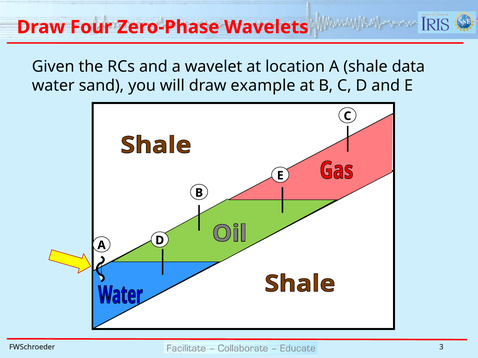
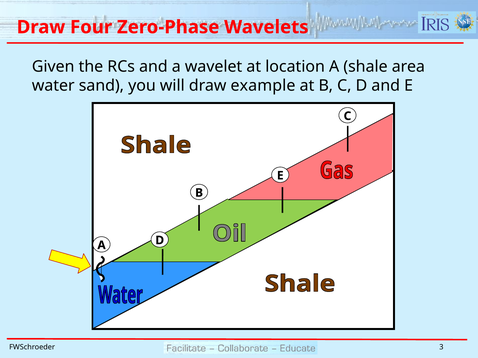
data: data -> area
